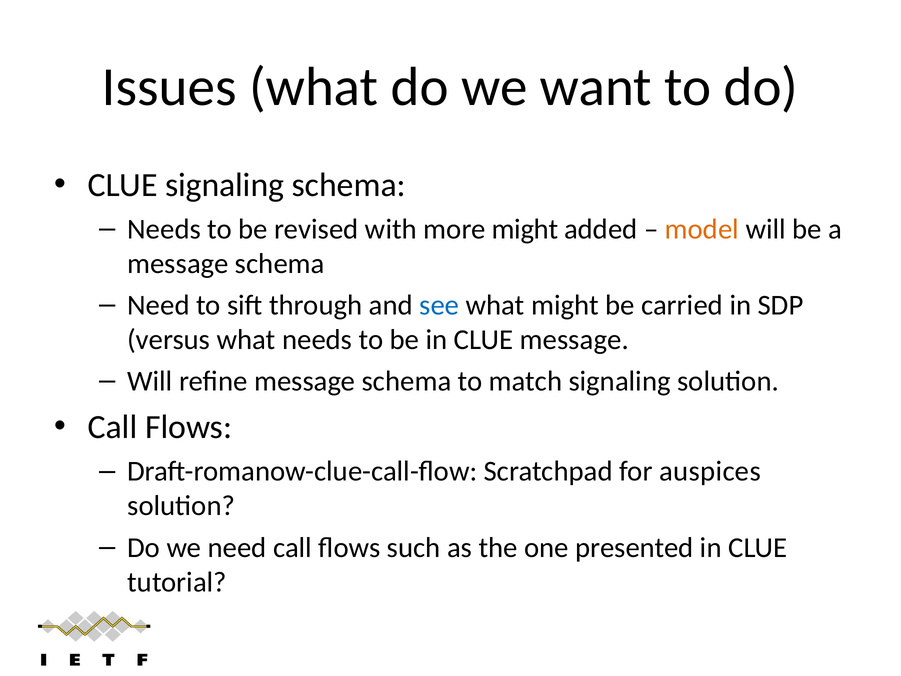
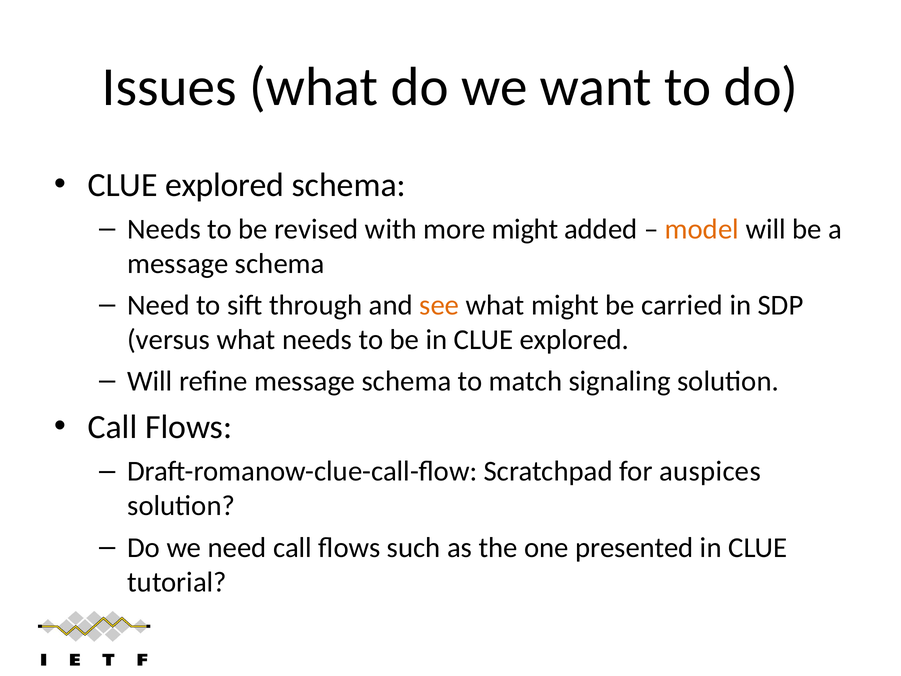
signaling at (225, 185): signaling -> explored
see colour: blue -> orange
in CLUE message: message -> explored
